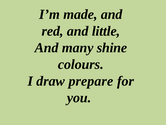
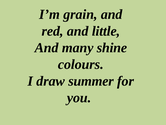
made: made -> grain
prepare: prepare -> summer
